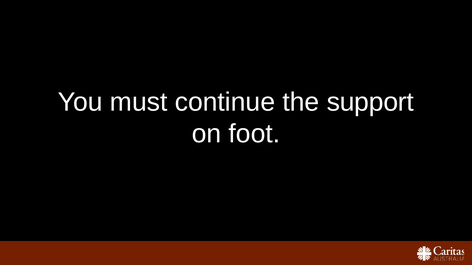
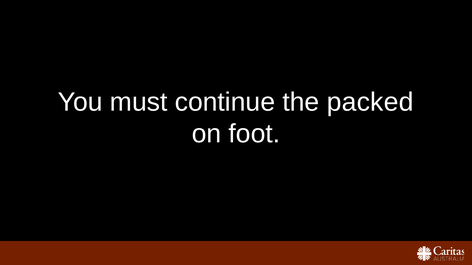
support: support -> packed
